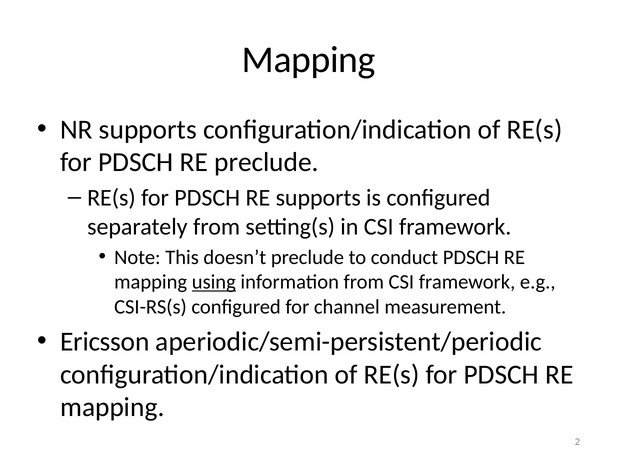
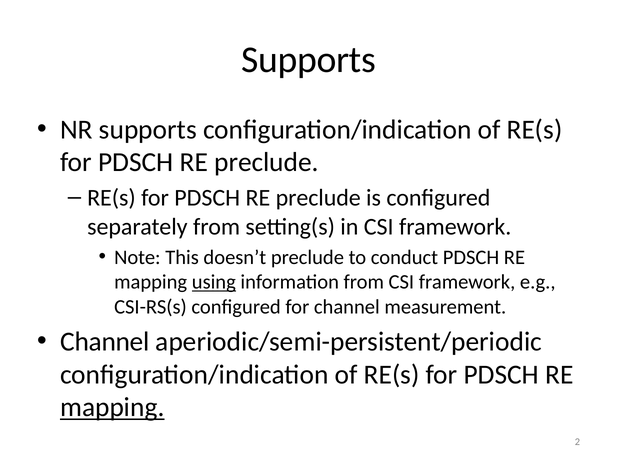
Mapping at (309, 60): Mapping -> Supports
supports at (318, 198): supports -> preclude
Ericsson at (105, 341): Ericsson -> Channel
mapping at (112, 407) underline: none -> present
